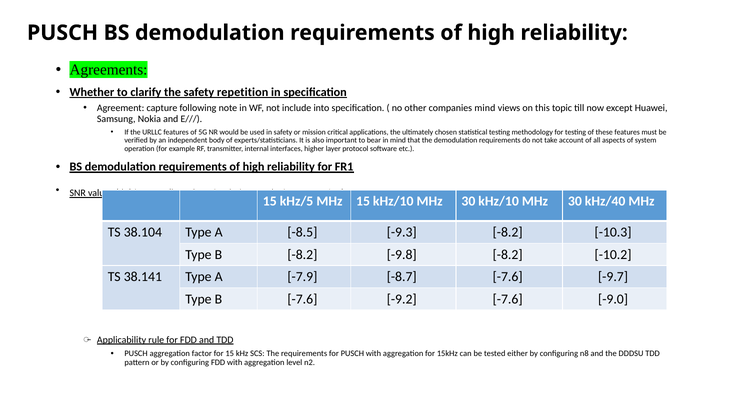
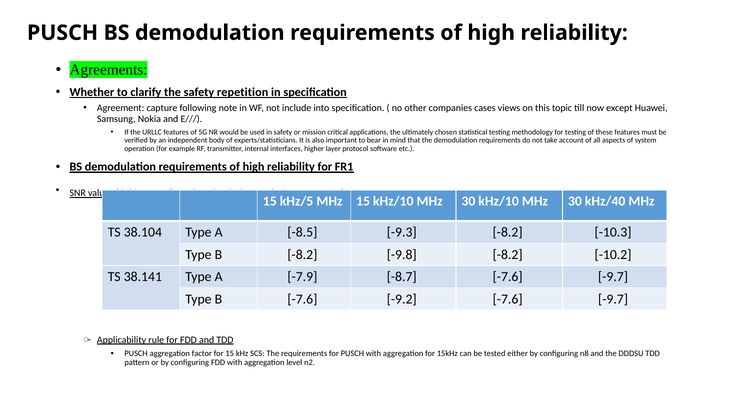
companies mind: mind -> cases
-9.2 -7.6 -9.0: -9.0 -> -9.7
